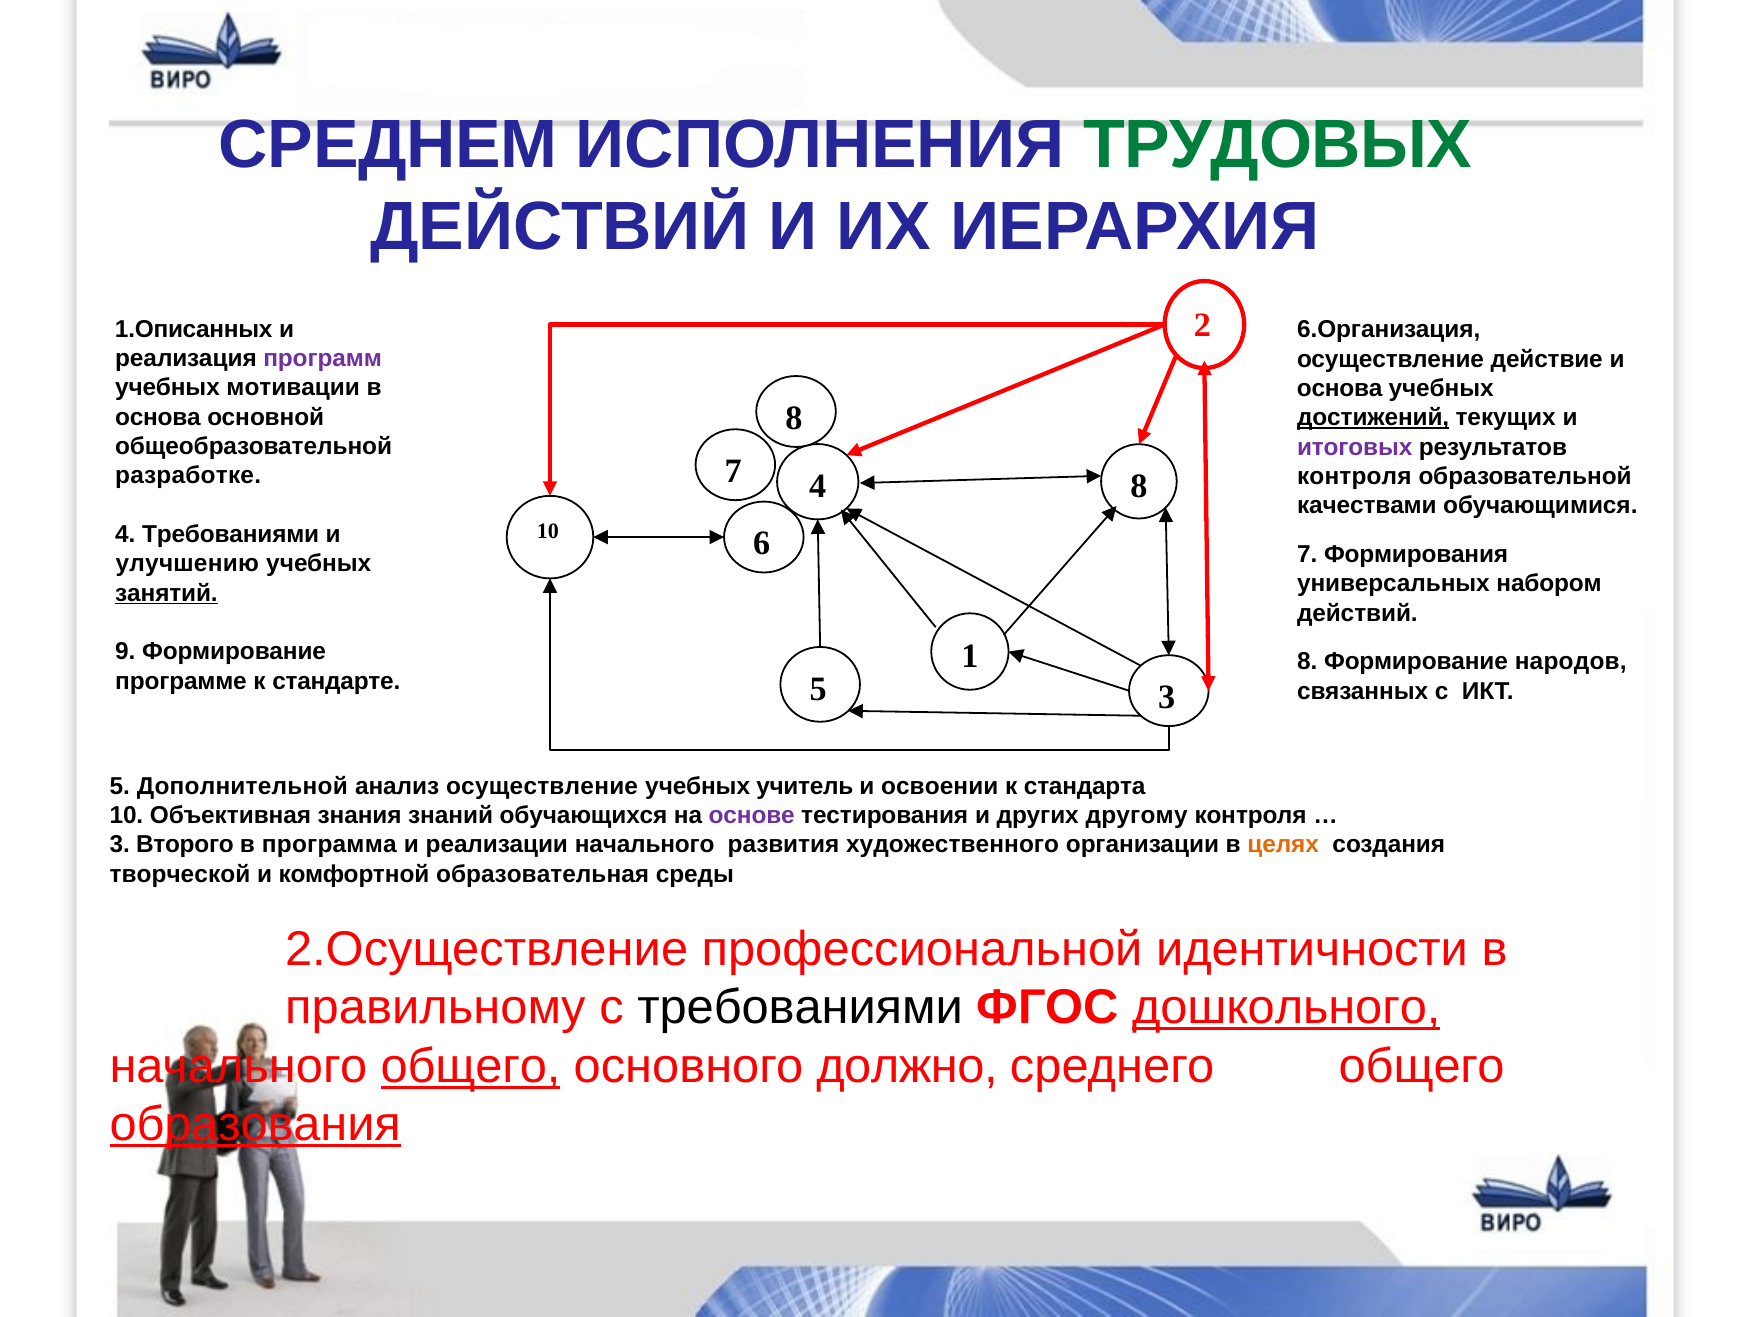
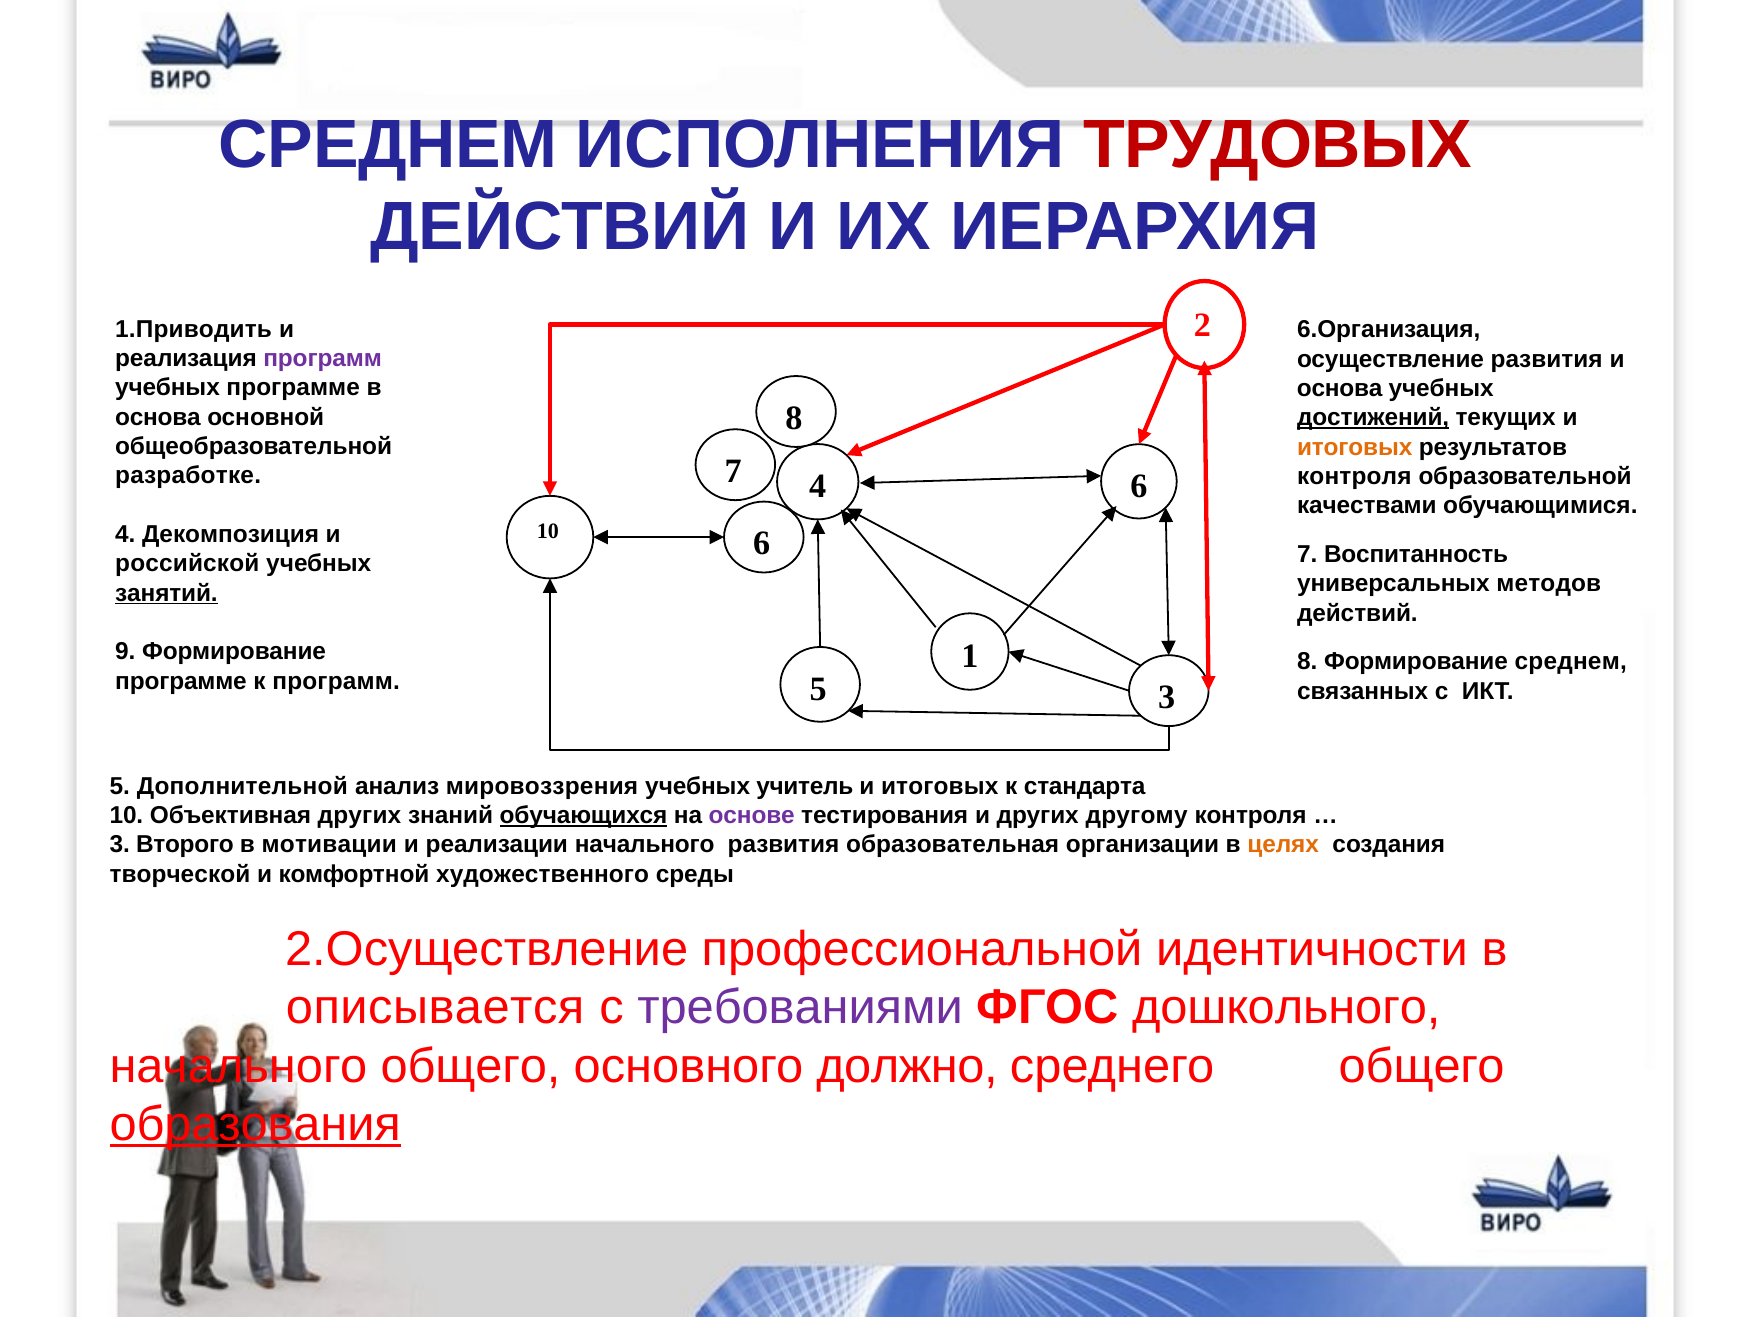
ТРУДОВЫХ colour: green -> red
1.Описанных: 1.Описанных -> 1.Приводить
осуществление действие: действие -> развития
учебных мотивации: мотивации -> программе
итоговых at (1355, 447) colour: purple -> orange
4 8: 8 -> 6
4 Требованиями: Требованиями -> Декомпозиция
Формирования: Формирования -> Воспитанность
улучшению: улучшению -> российской
набором: набором -> методов
Формирование народов: народов -> среднем
к стандарте: стандарте -> программ
анализ осуществление: осуществление -> мировоззрения
освоении at (940, 786): освоении -> итоговых
Объективная знания: знания -> других
обучающихся underline: none -> present
программа: программа -> мотивации
художественного: художественного -> образовательная
образовательная: образовательная -> художественного
правильному: правильному -> описывается
требованиями at (800, 1008) colour: black -> purple
дошкольного underline: present -> none
общего at (471, 1066) underline: present -> none
